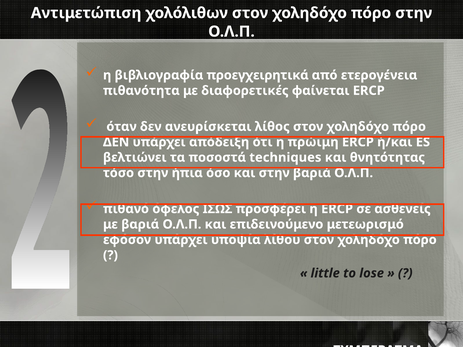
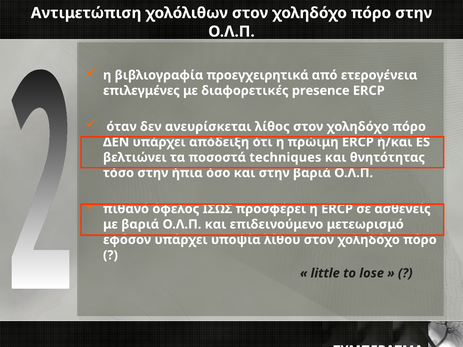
πιθανότητα: πιθανότητα -> επιλεγμένες
φαίνεται: φαίνεται -> presence
